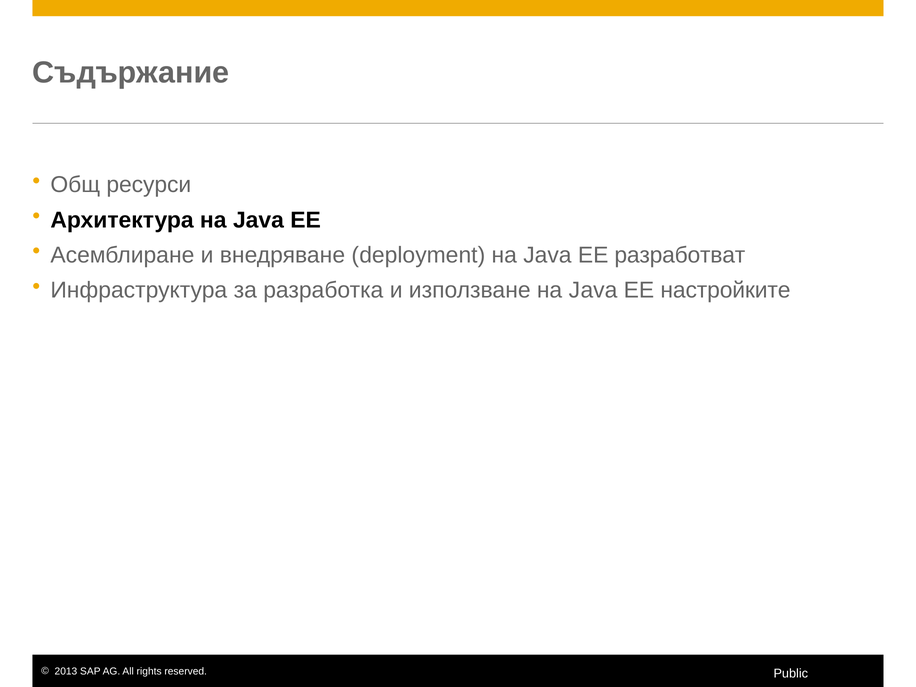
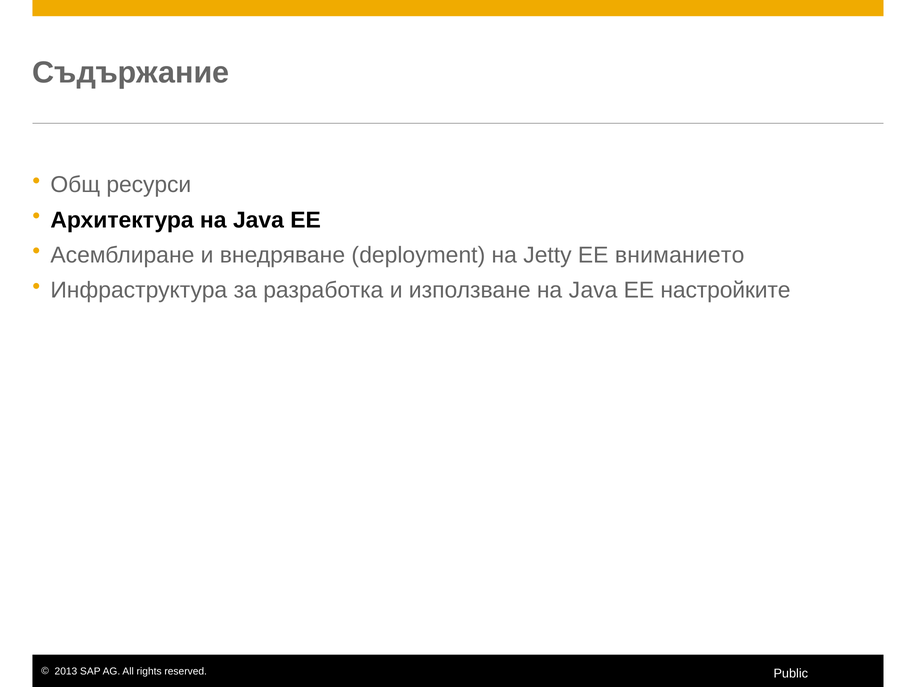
Jаva: Jаva -> Jetty
разработват: разработват -> вниманието
